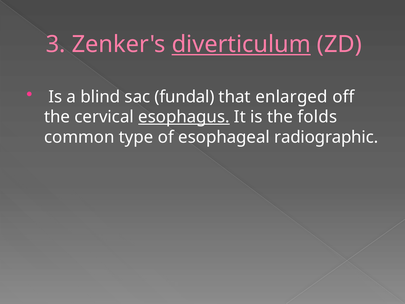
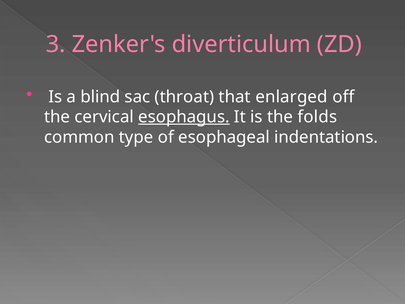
diverticulum underline: present -> none
fundal: fundal -> throat
radiographic: radiographic -> indentations
